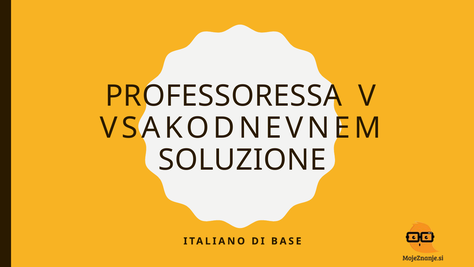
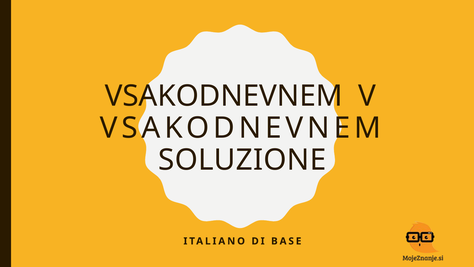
PROFESSORESSA at (224, 96): PROFESSORESSA -> VSAKODNEVNEM
